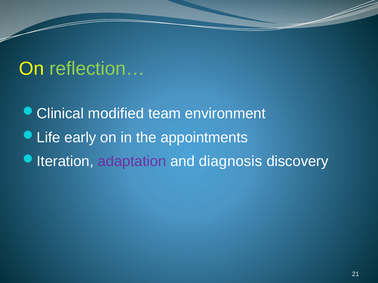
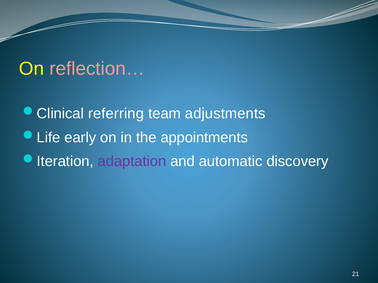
reflection… colour: light green -> pink
modified: modified -> referring
environment: environment -> adjustments
diagnosis: diagnosis -> automatic
